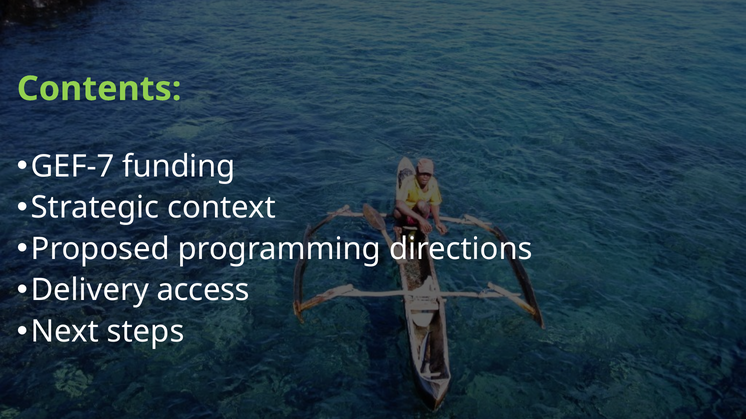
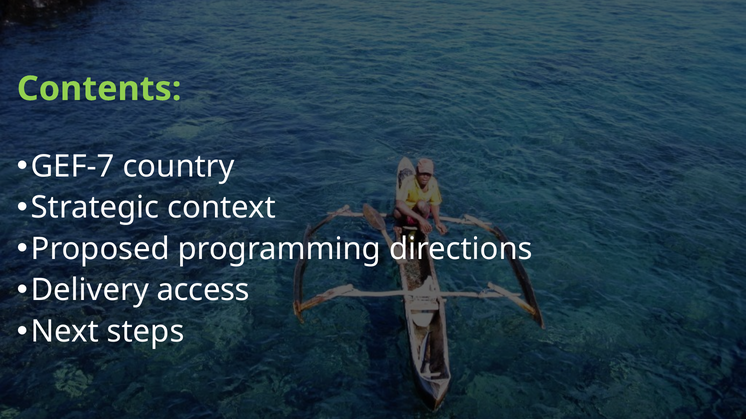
funding: funding -> country
